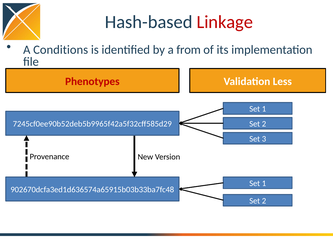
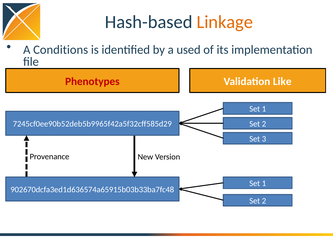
Linkage colour: red -> orange
from: from -> used
Less: Less -> Like
